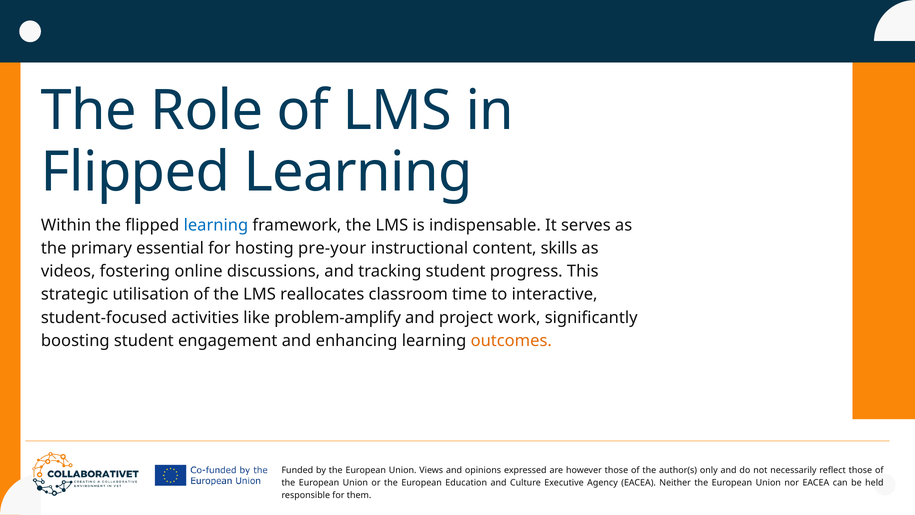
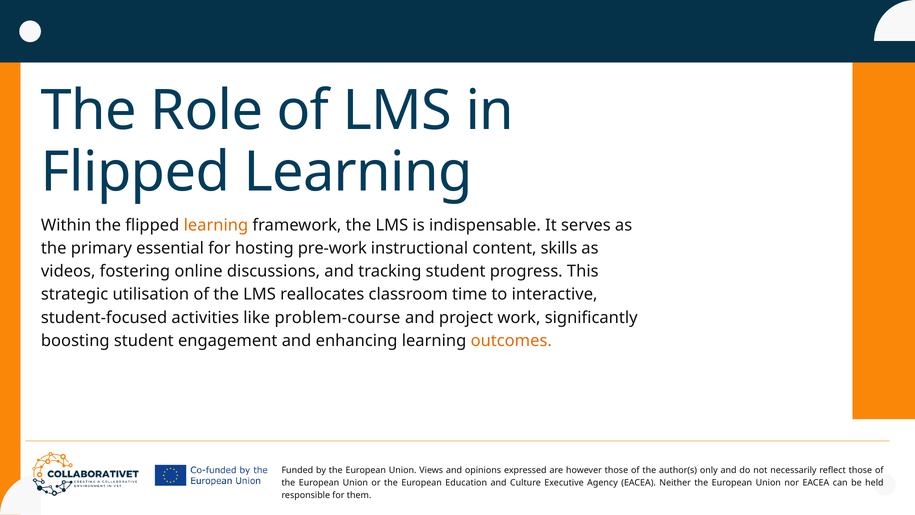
learning at (216, 225) colour: blue -> orange
pre-your: pre-your -> pre-work
problem-amplify: problem-amplify -> problem-course
